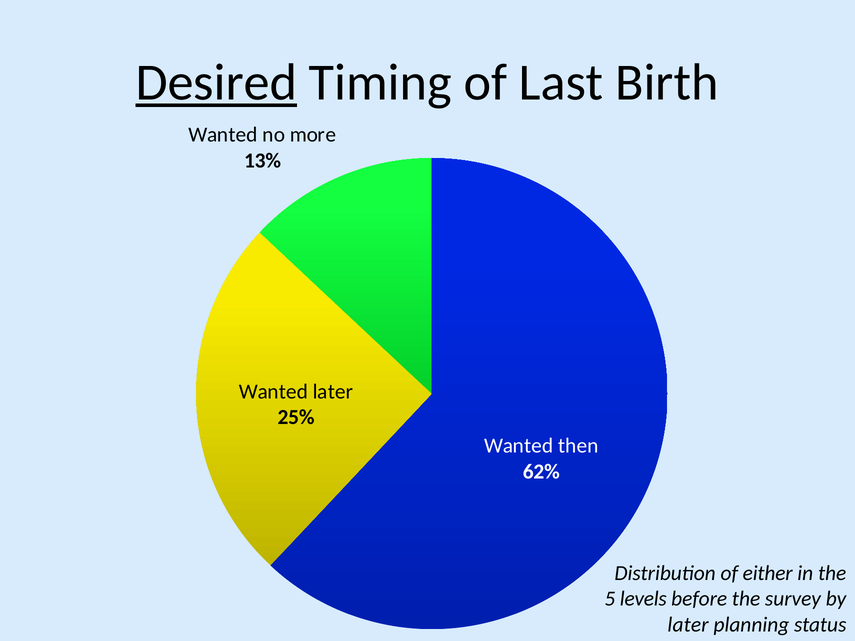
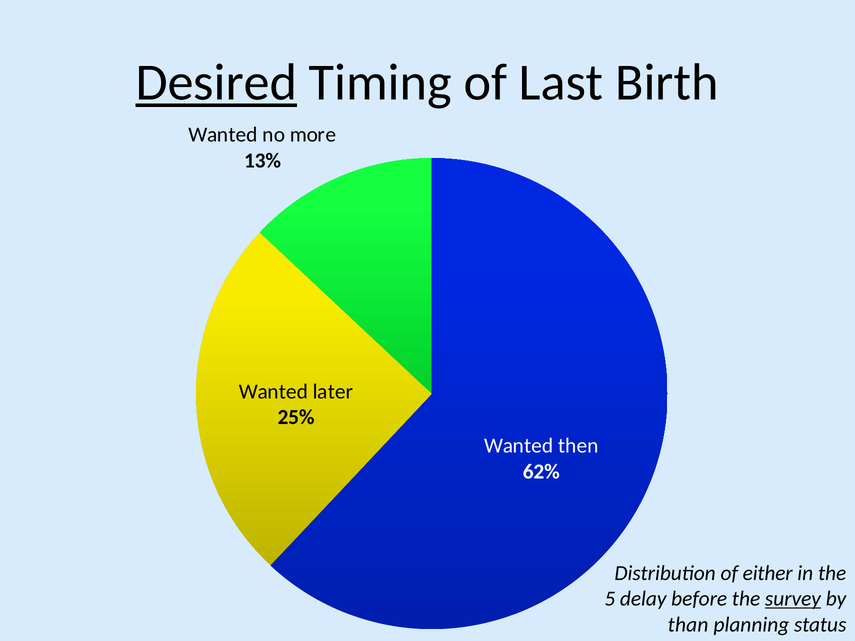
levels: levels -> delay
survey underline: none -> present
later at (688, 625): later -> than
